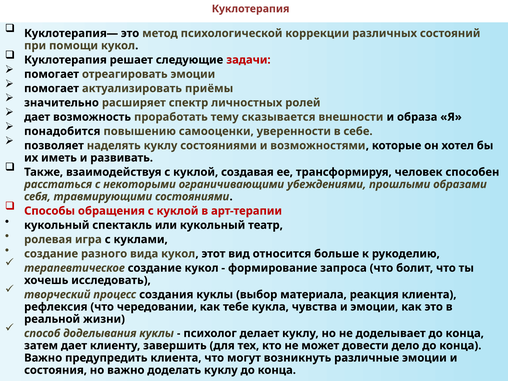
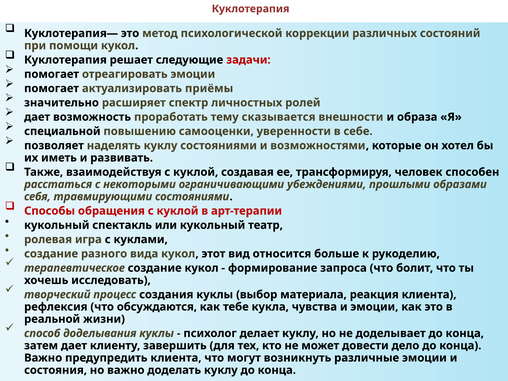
понадобится: понадобится -> специальной
чередовании: чередовании -> обсуждаются
